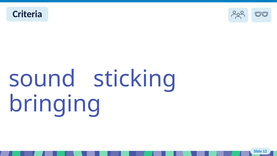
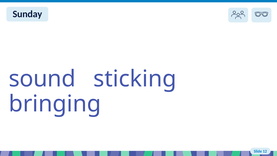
Criteria: Criteria -> Sunday
